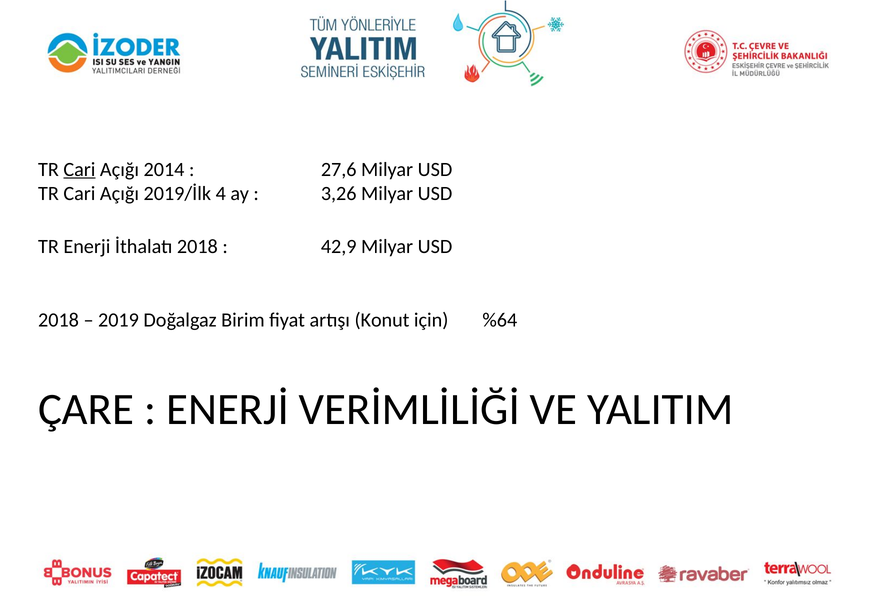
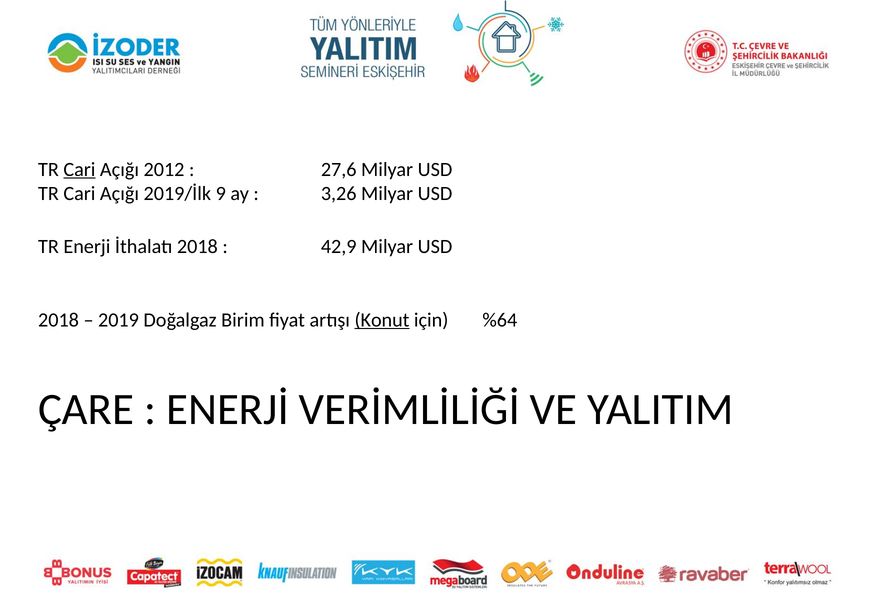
2014: 2014 -> 2012
4: 4 -> 9
Konut underline: none -> present
